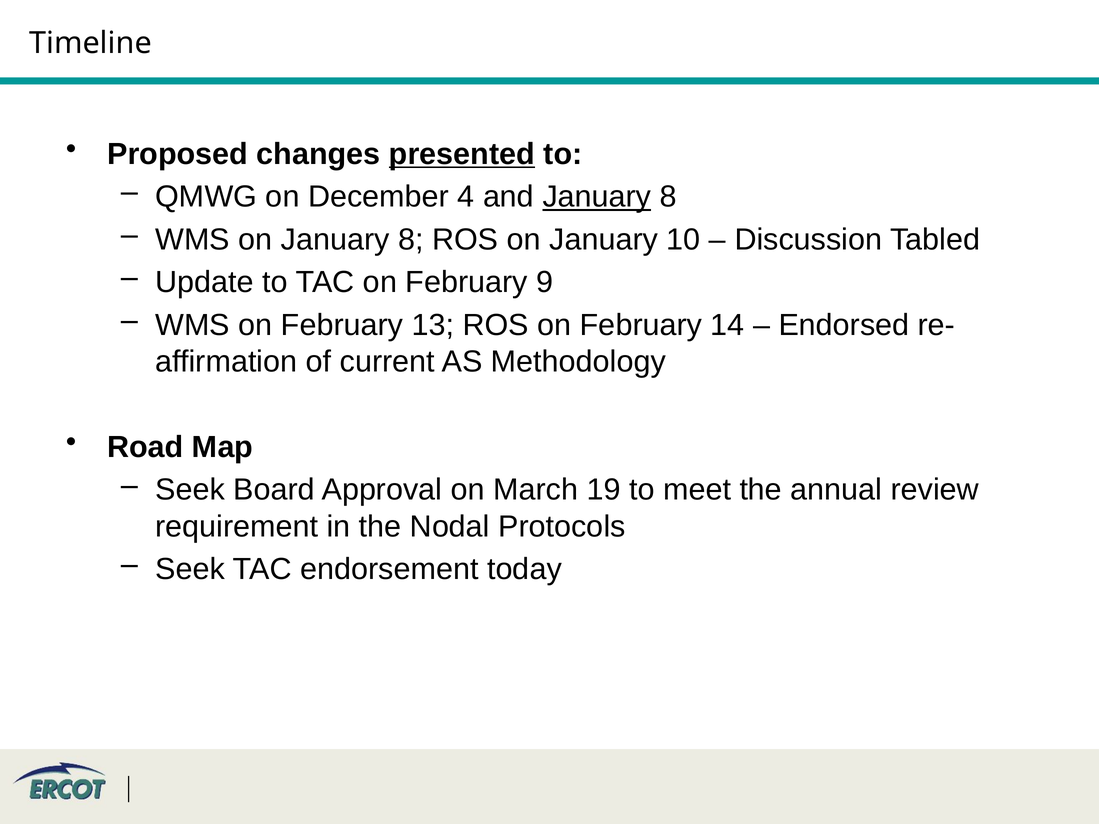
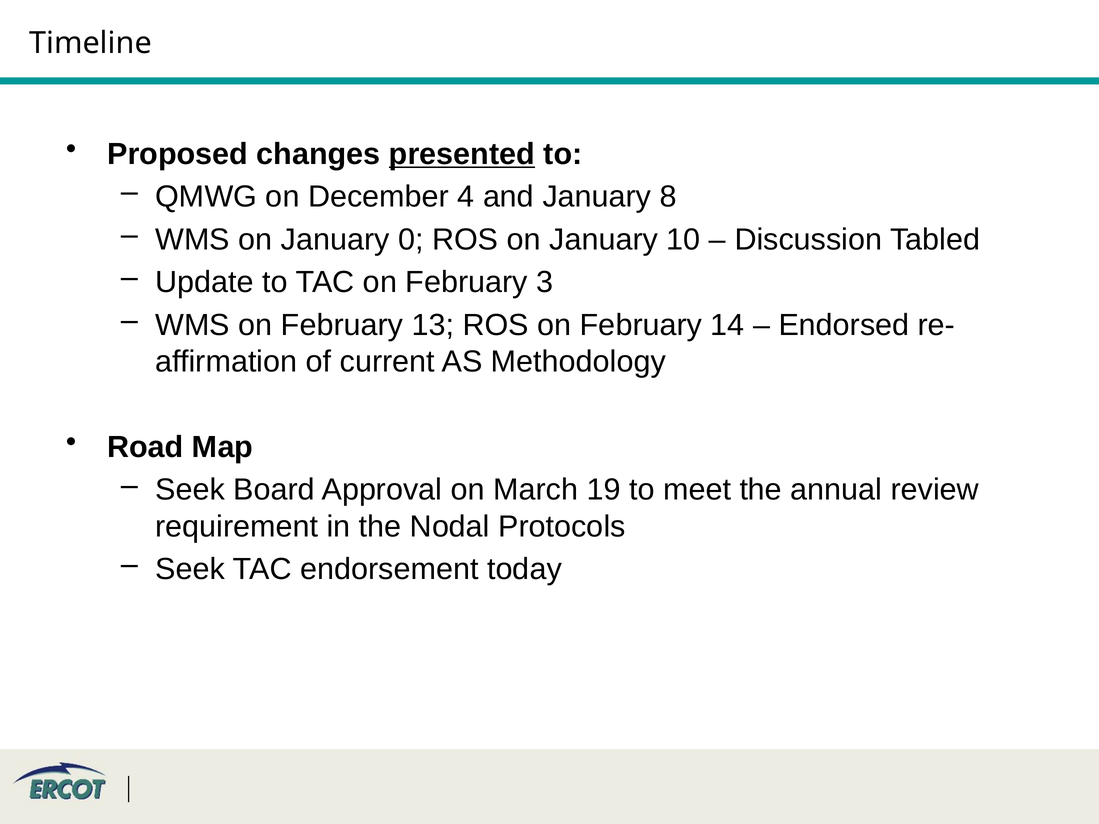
January at (597, 197) underline: present -> none
on January 8: 8 -> 0
9: 9 -> 3
